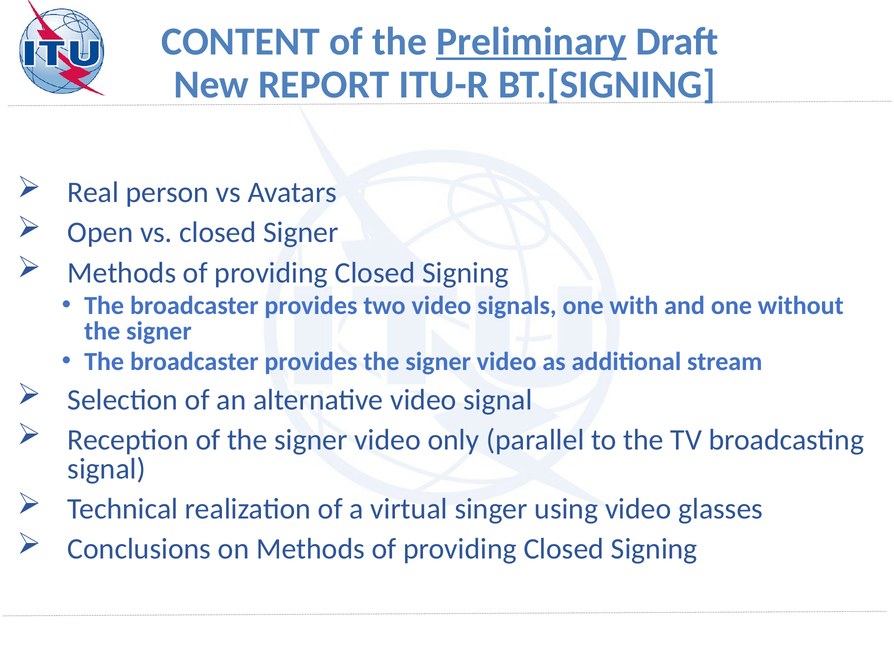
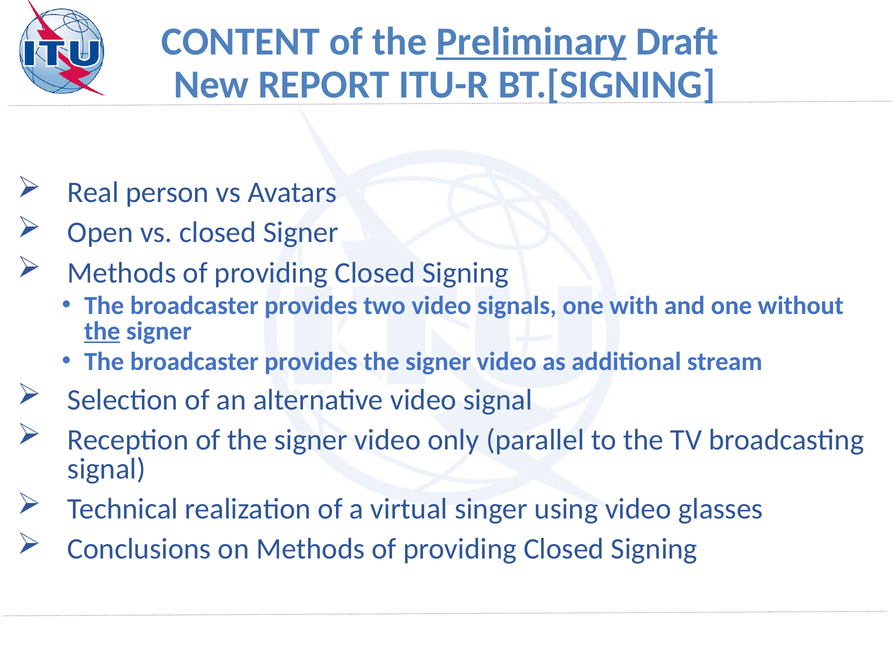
the at (102, 331) underline: none -> present
